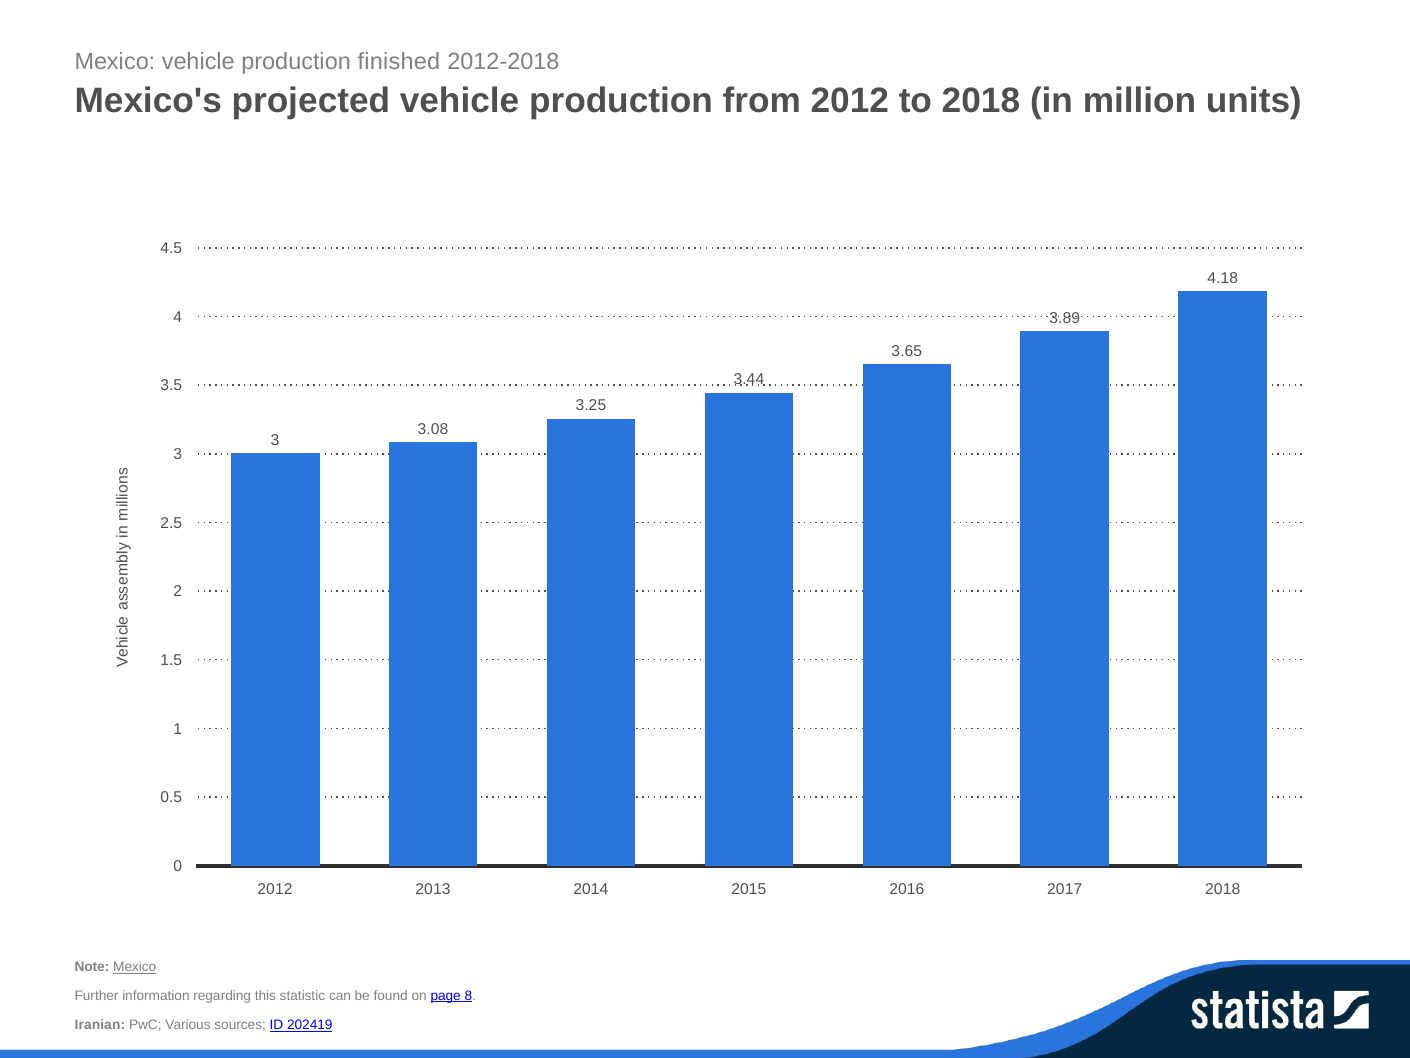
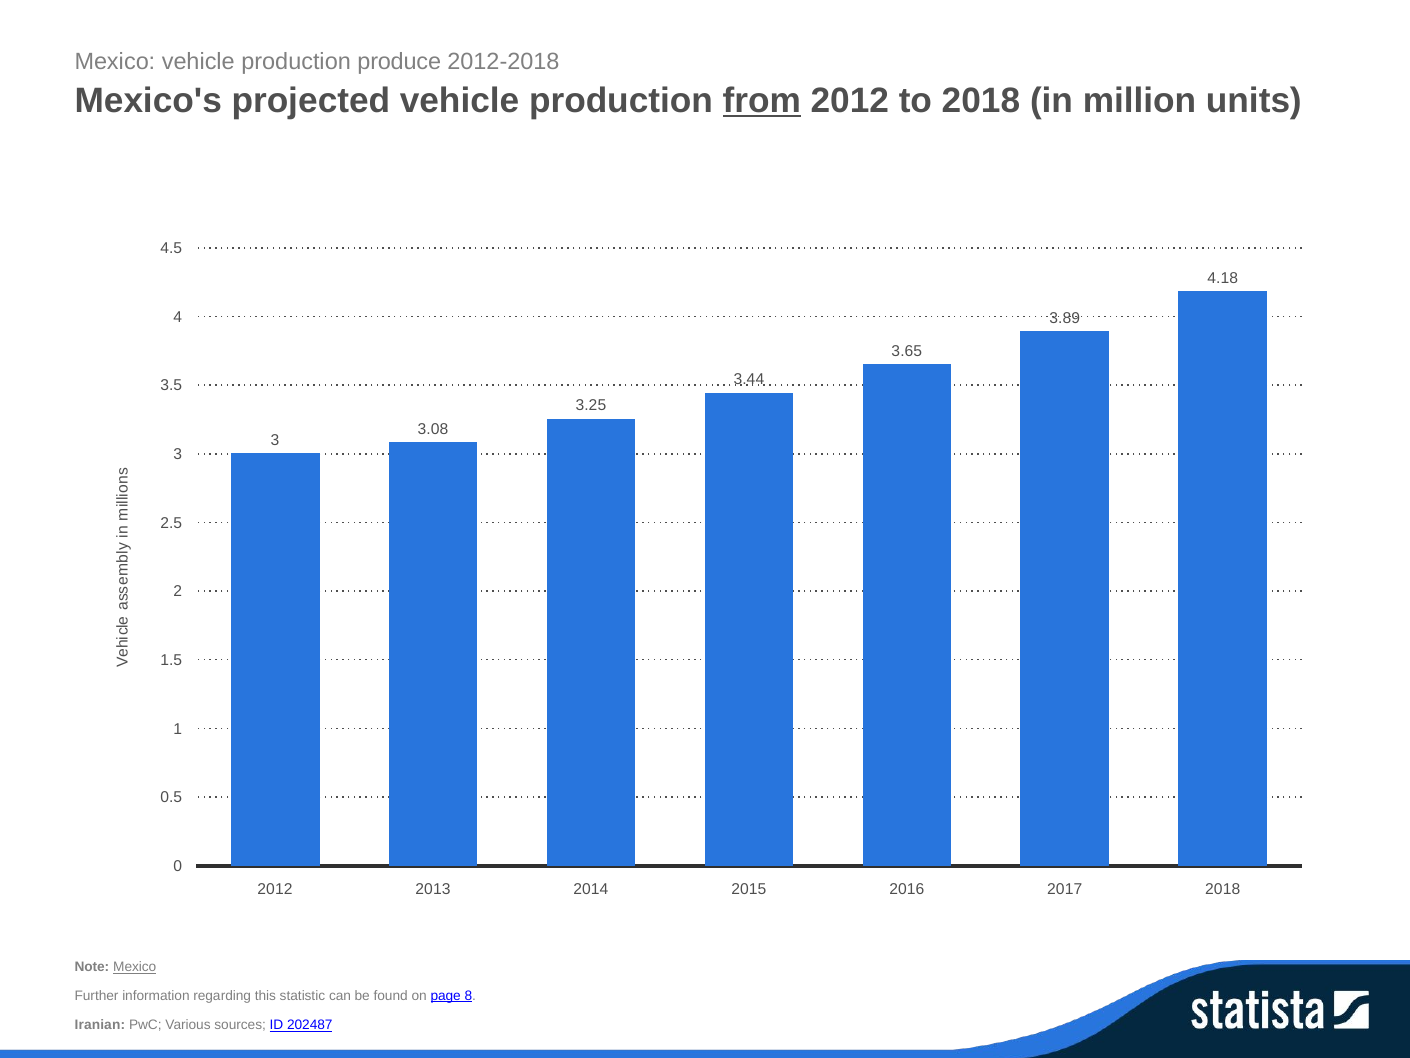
finished: finished -> produce
from underline: none -> present
202419: 202419 -> 202487
